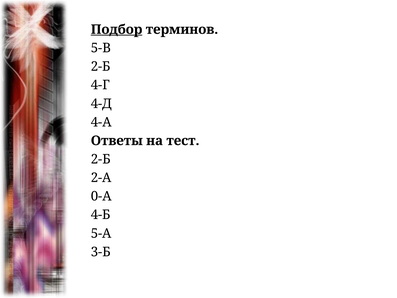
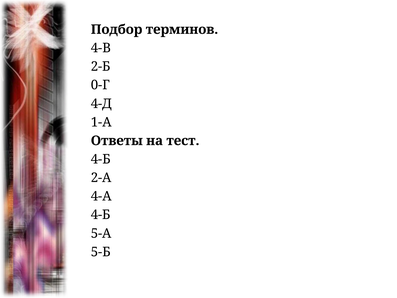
Подбор underline: present -> none
5-В: 5-В -> 4-В
4-Г: 4-Г -> 0-Г
4-А: 4-А -> 1-А
2-Б at (101, 159): 2-Б -> 4-Б
0-А: 0-А -> 4-А
3-Б: 3-Б -> 5-Б
